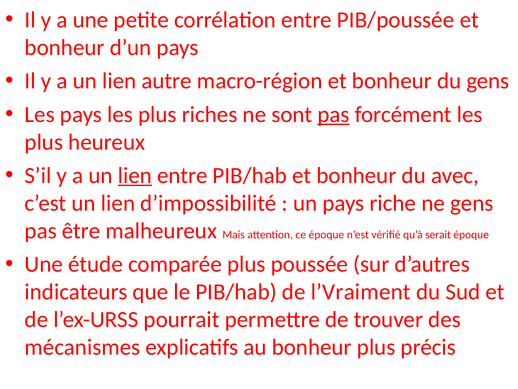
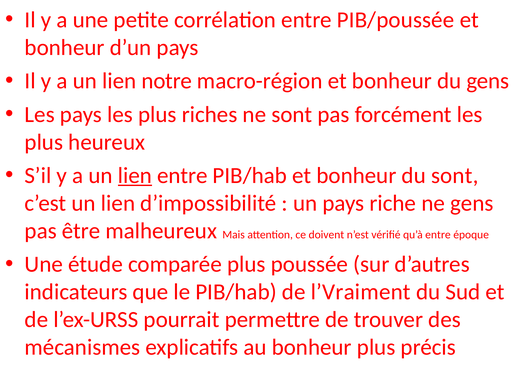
autre: autre -> notre
pas at (333, 114) underline: present -> none
du avec: avec -> sont
ce époque: époque -> doivent
qu’à serait: serait -> entre
